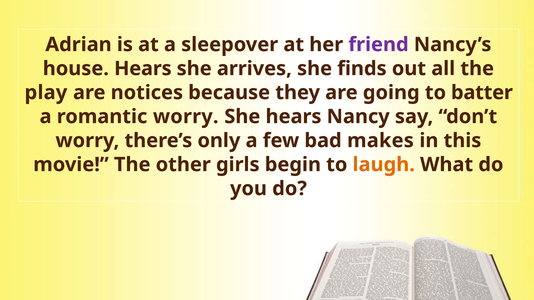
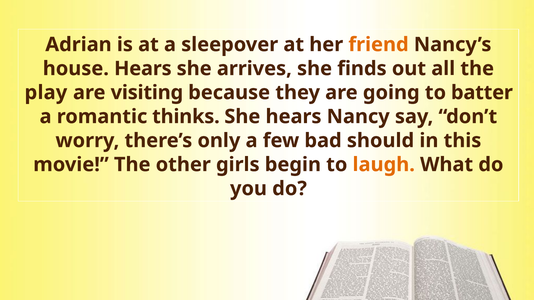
friend colour: purple -> orange
notices: notices -> visiting
romantic worry: worry -> thinks
makes: makes -> should
